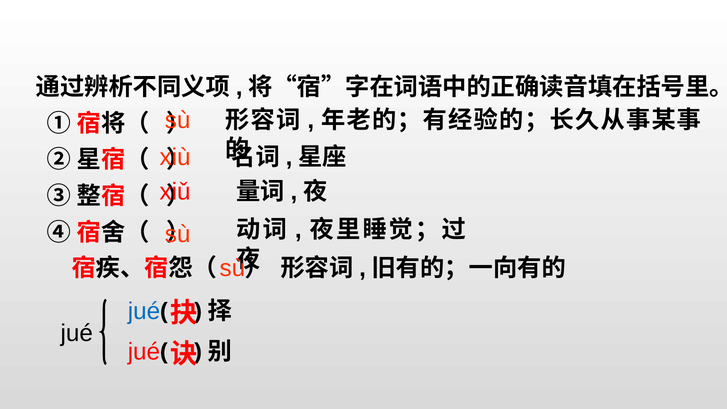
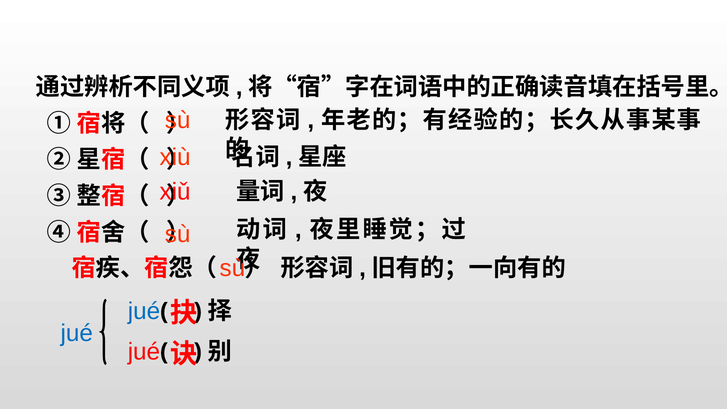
jué at (77, 333) colour: black -> blue
